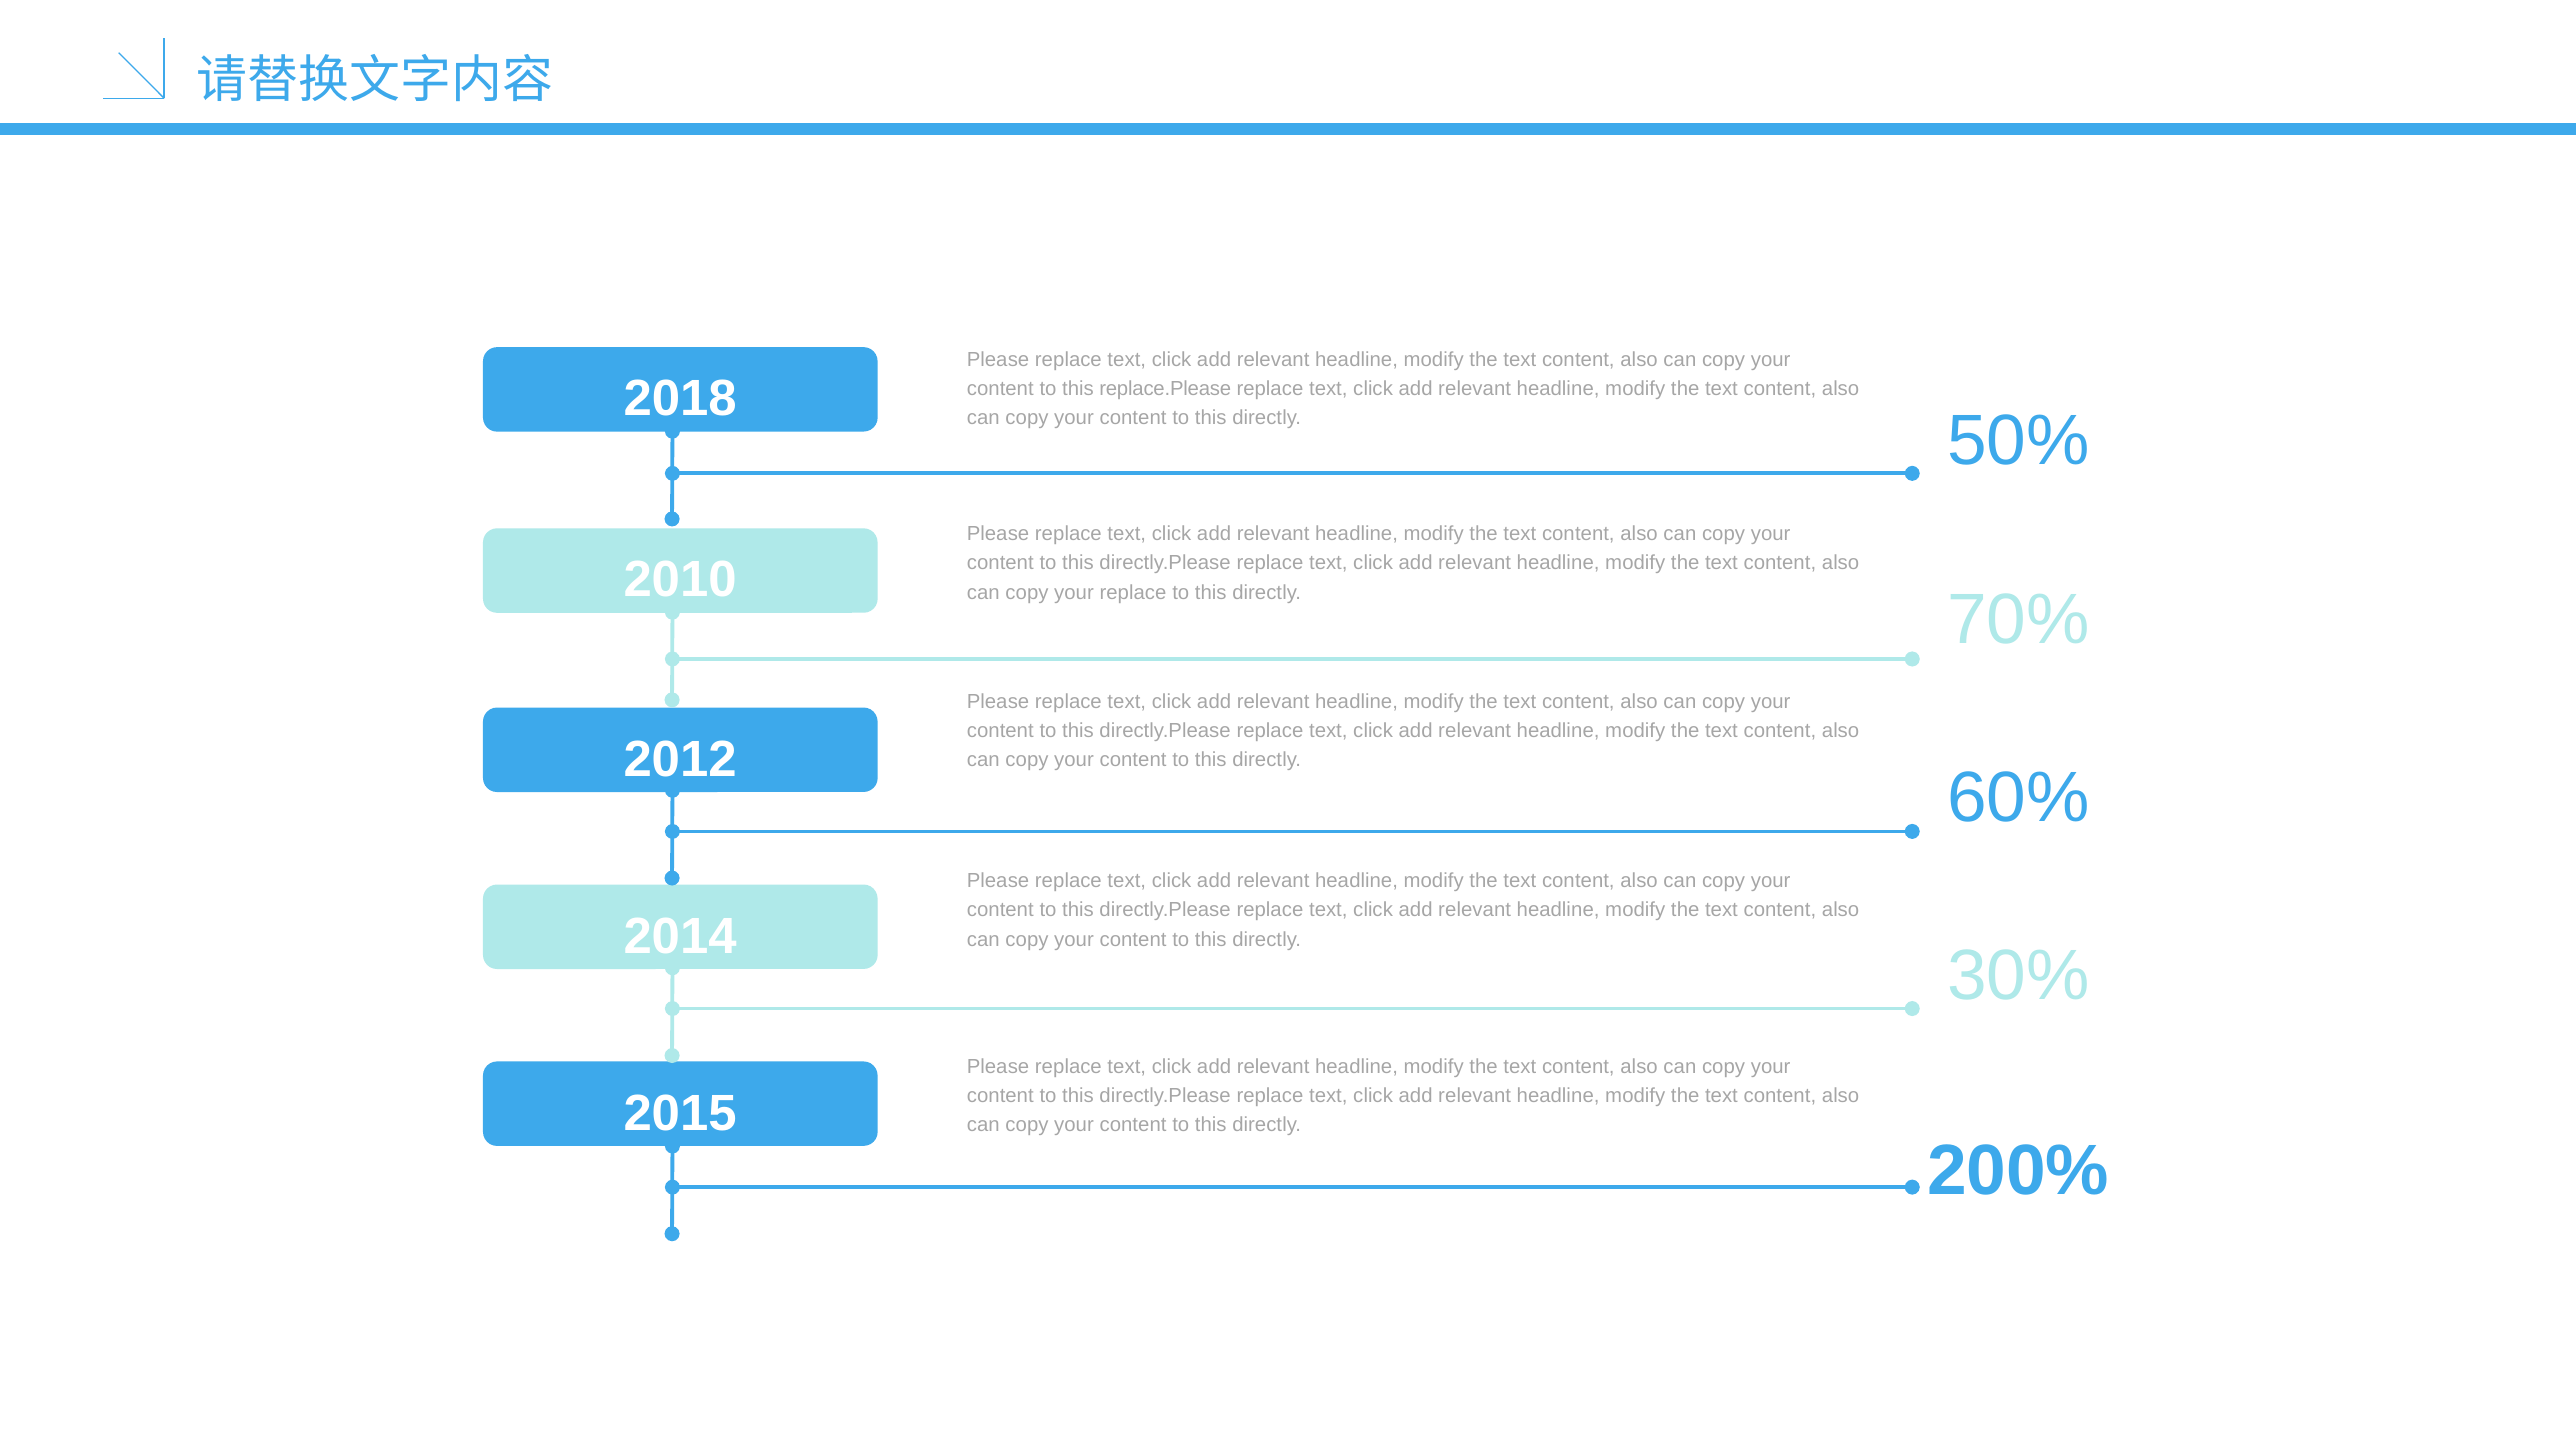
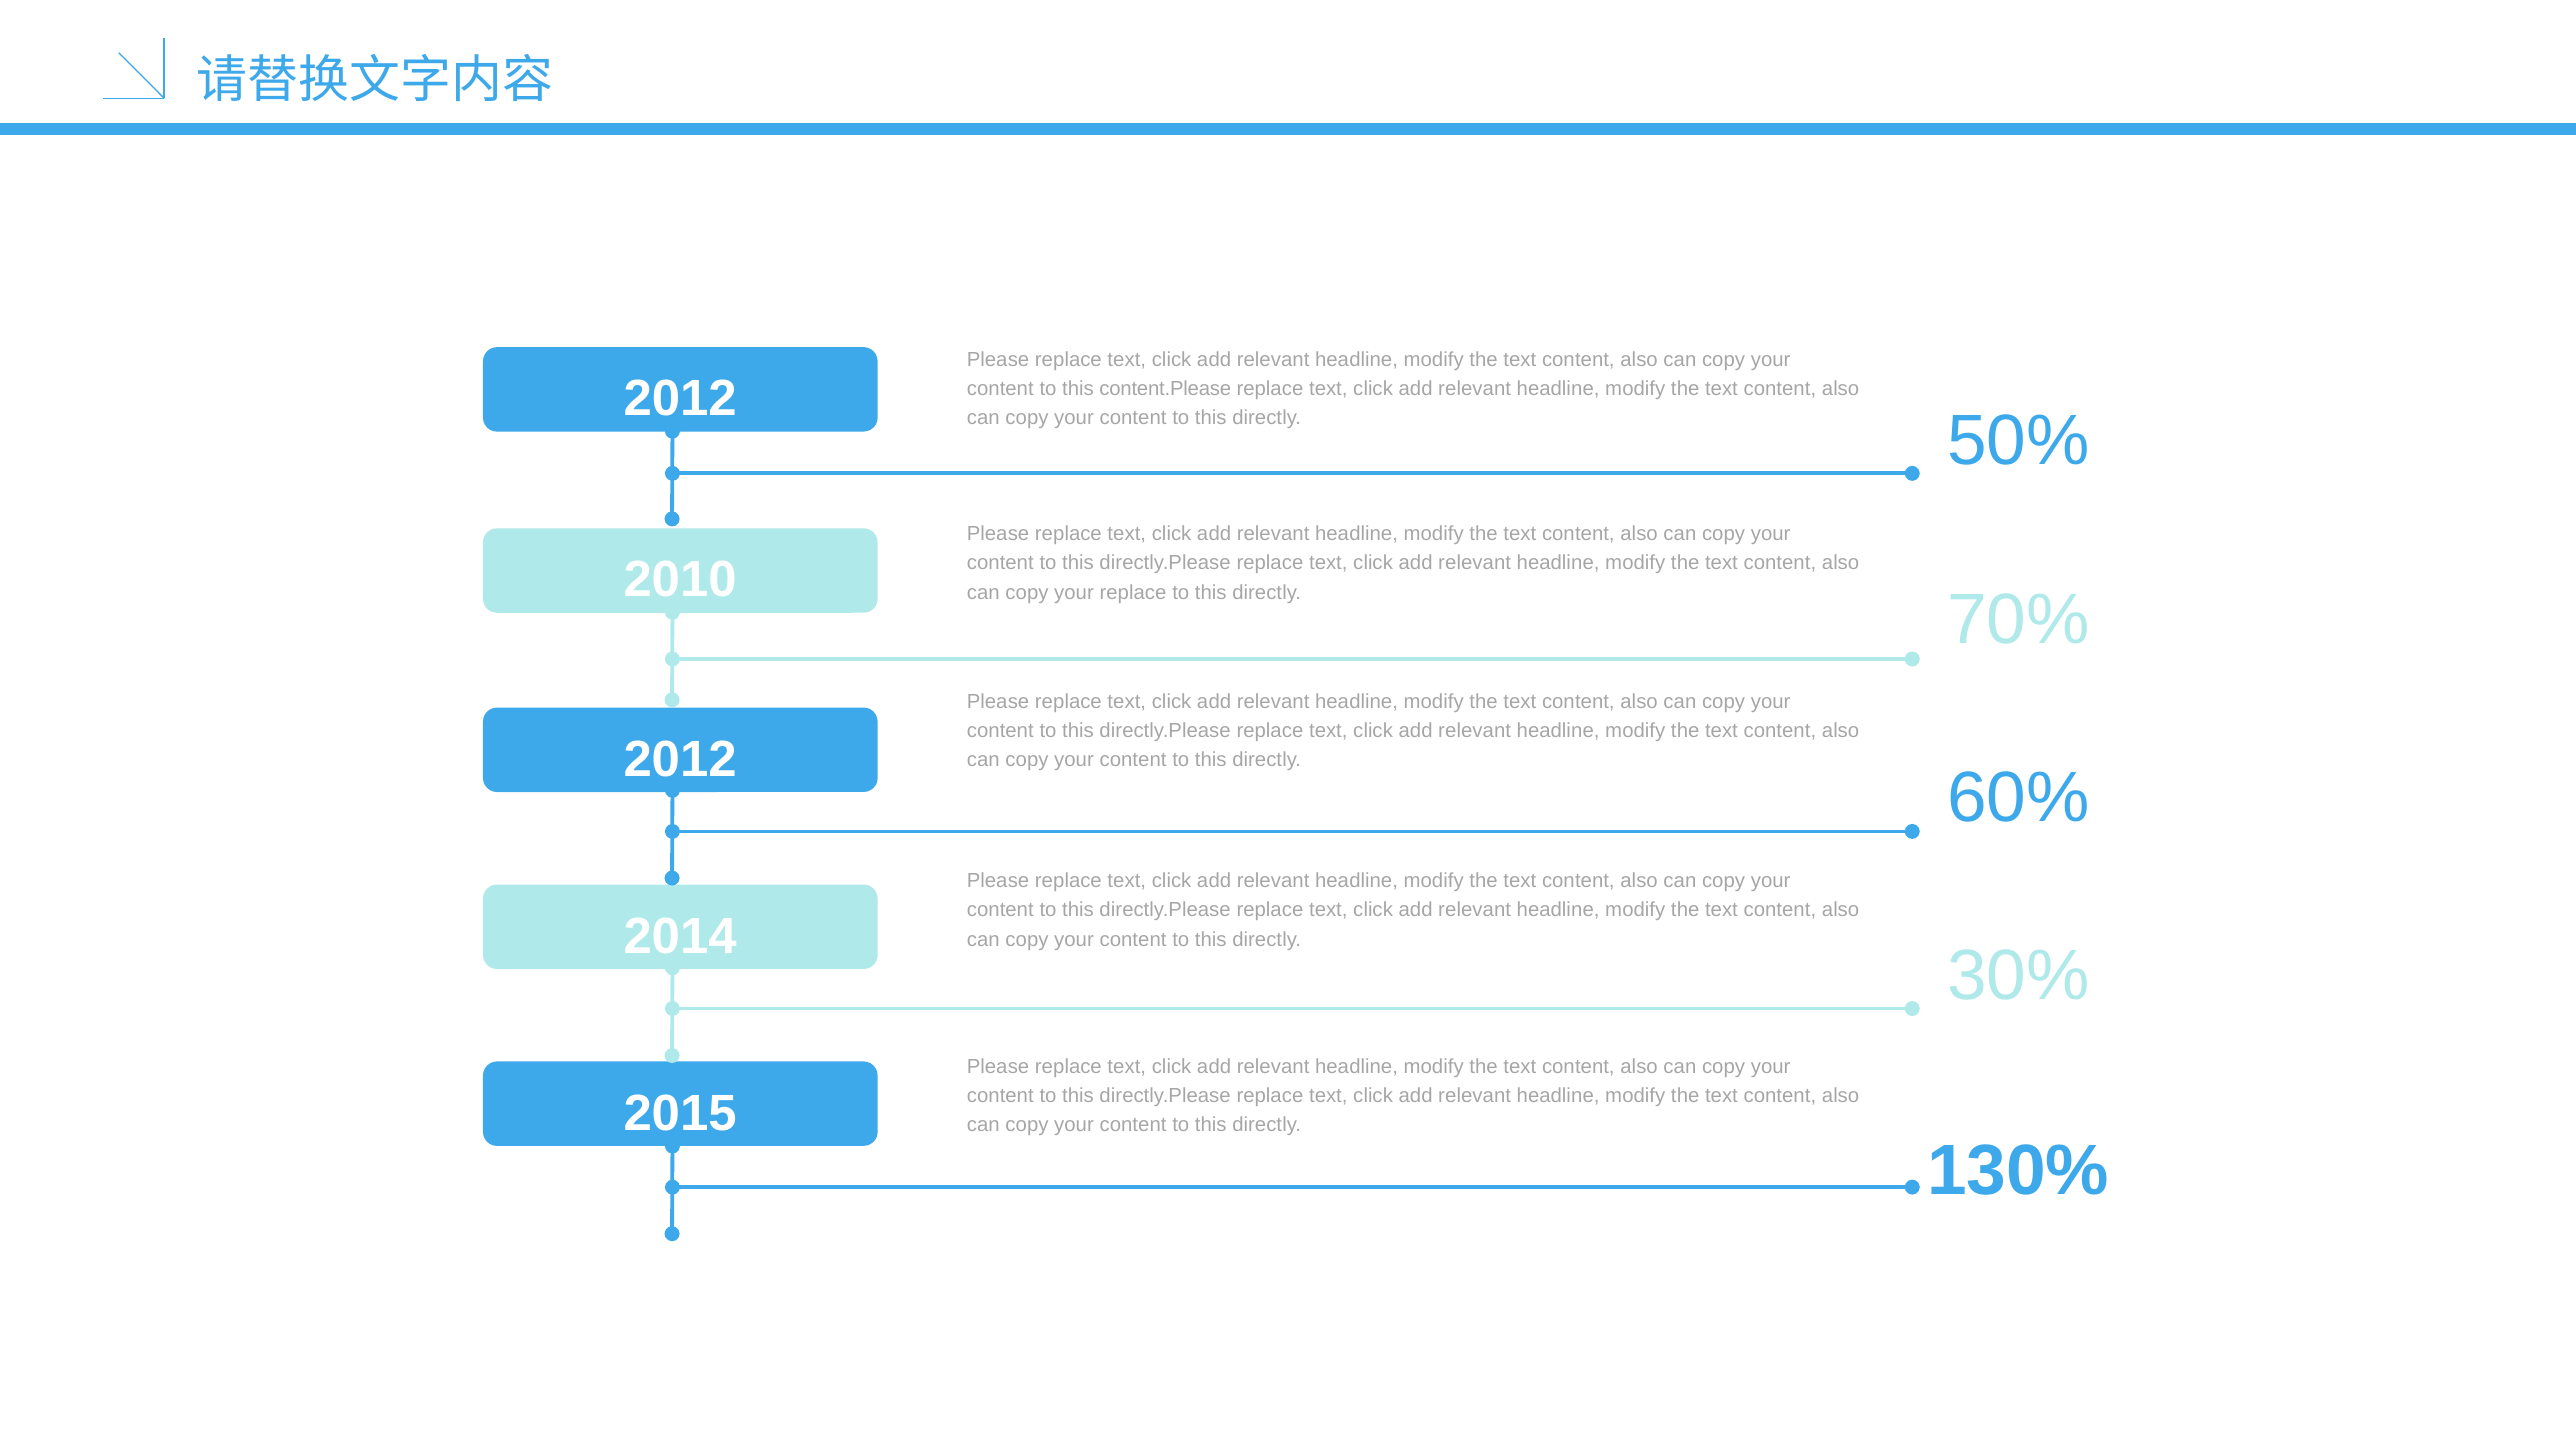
2018 at (680, 399): 2018 -> 2012
replace.Please: replace.Please -> content.Please
200%: 200% -> 130%
